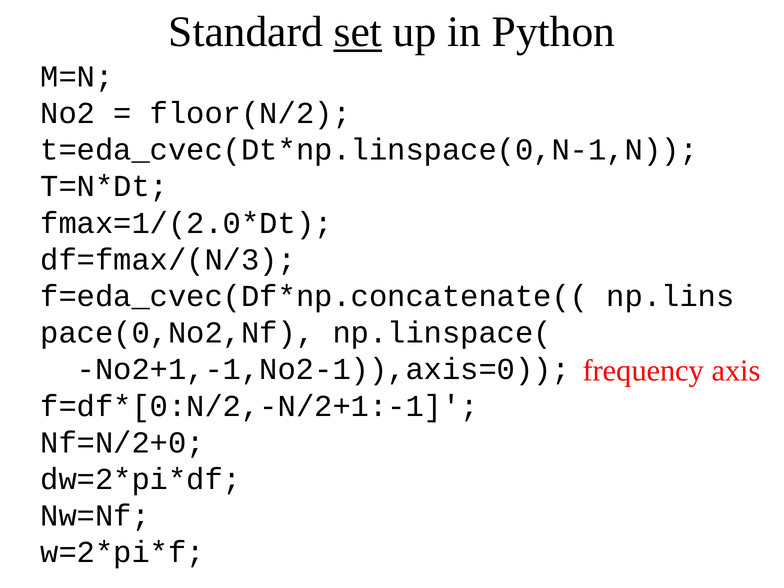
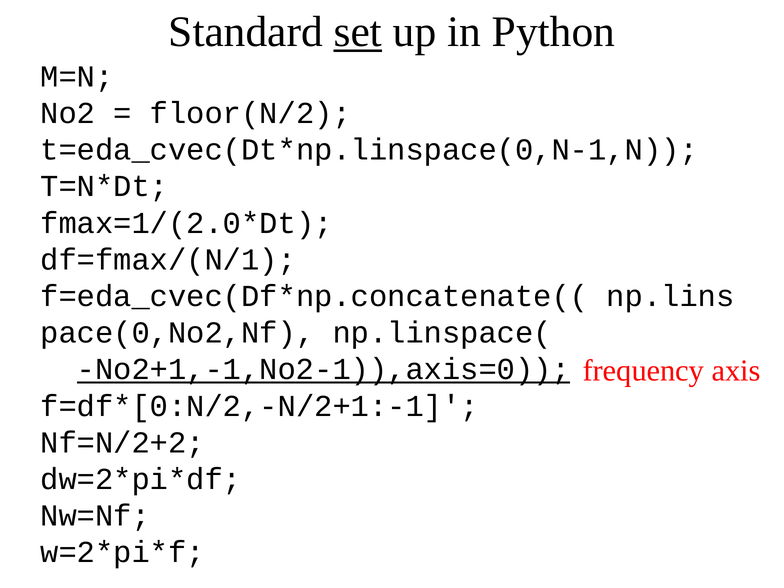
df=fmax/(N/3: df=fmax/(N/3 -> df=fmax/(N/1
No2+1,-1,No2-1)),axis=0 underline: none -> present
Nf=N/2+0: Nf=N/2+0 -> Nf=N/2+2
